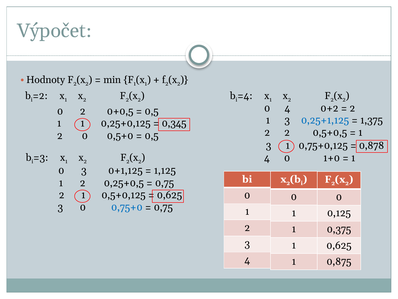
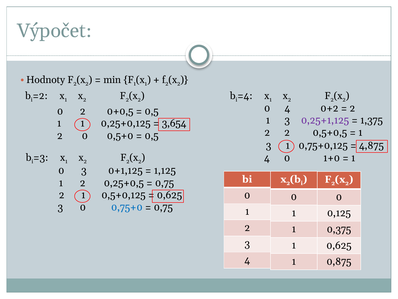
0,25+1,125 colour: blue -> purple
0,345: 0,345 -> 3,654
0,878: 0,878 -> 4,875
